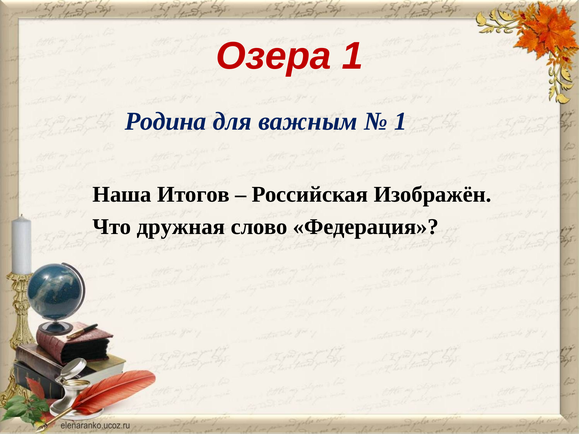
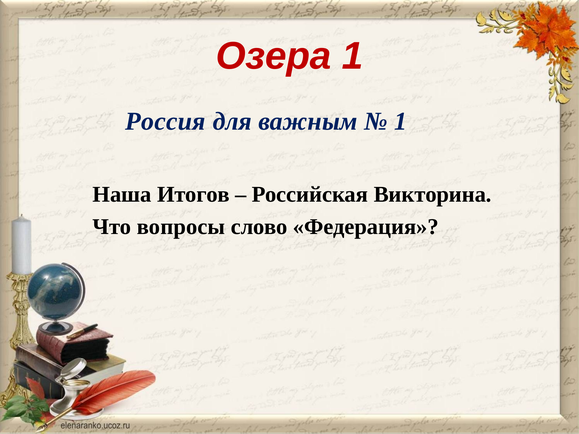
Родина: Родина -> Россия
Изображён: Изображён -> Викторина
дружная: дружная -> вопросы
